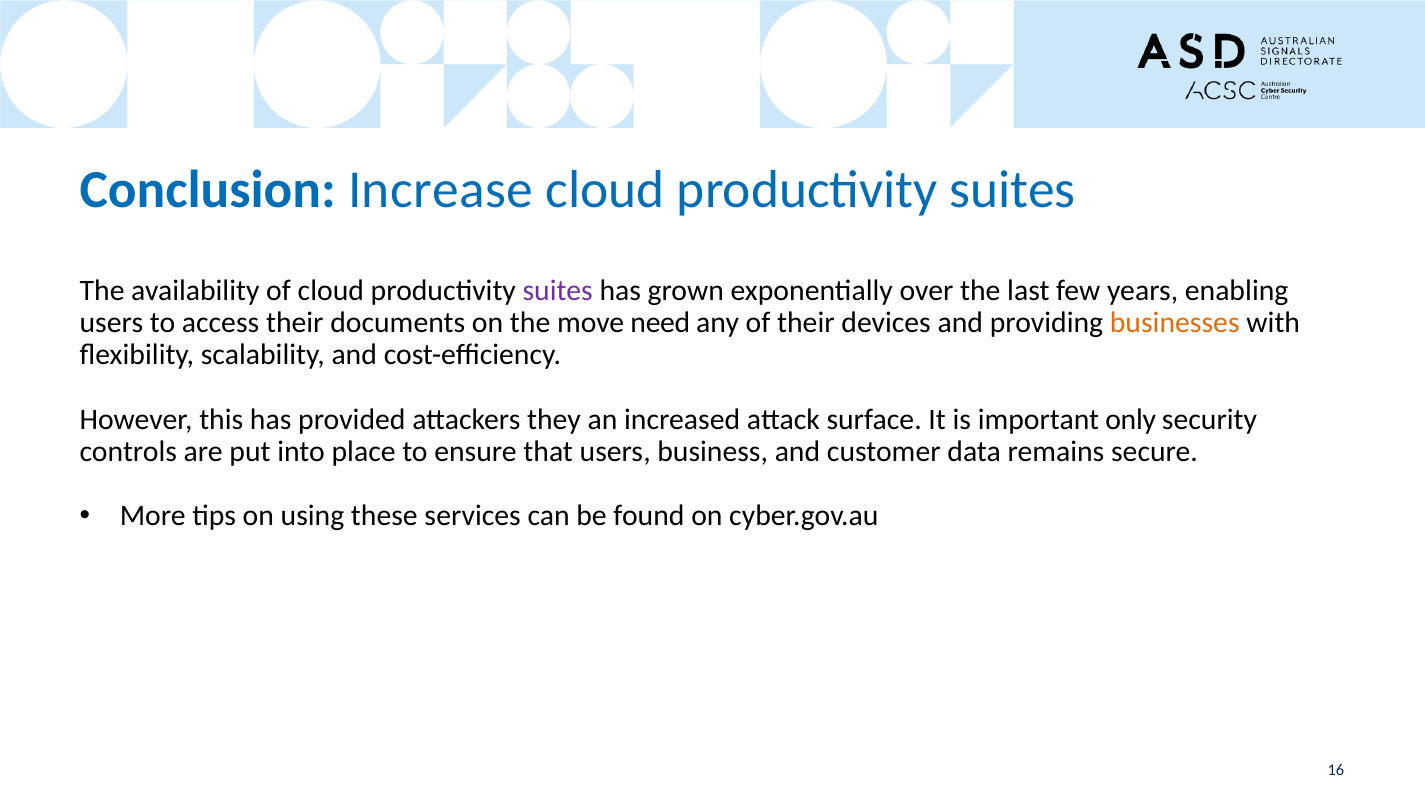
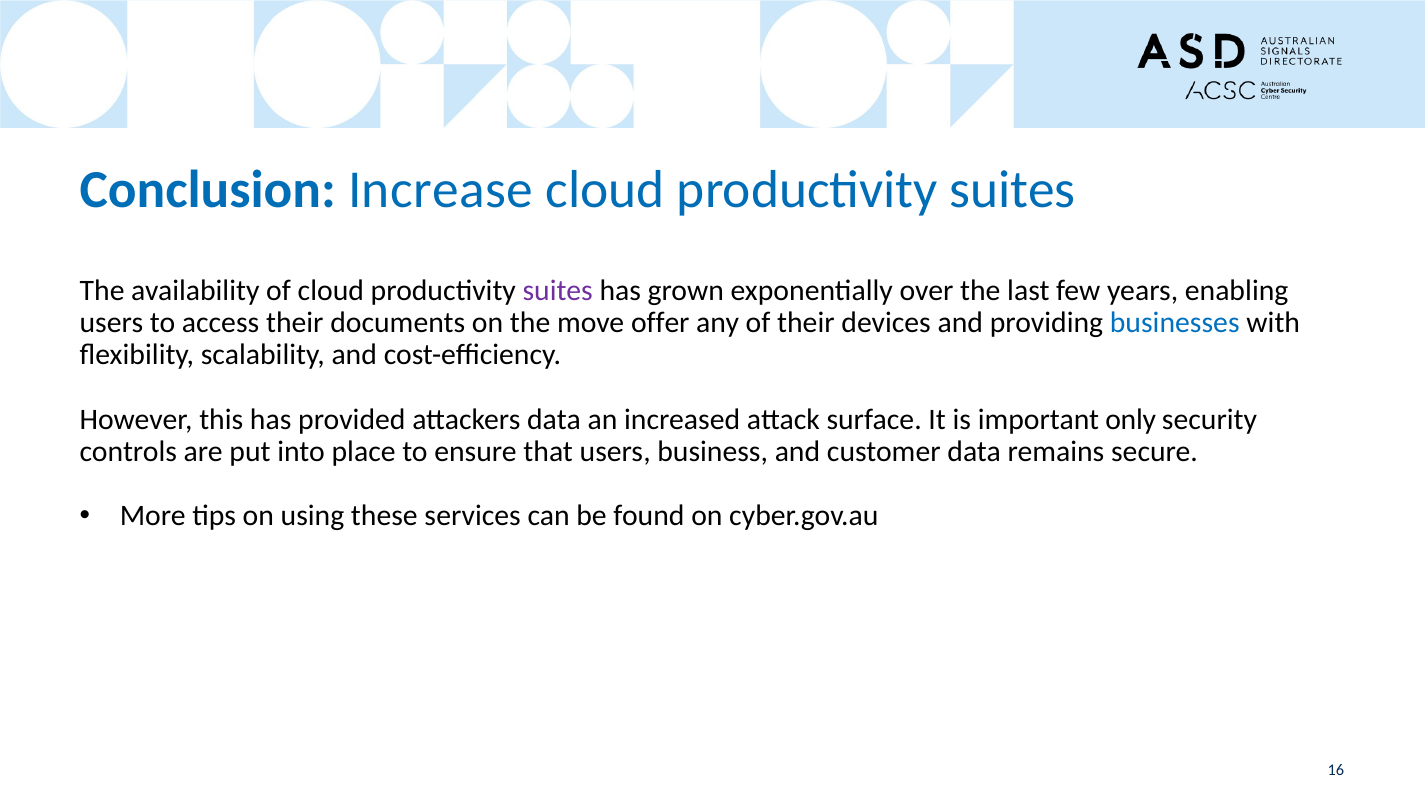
need: need -> offer
businesses colour: orange -> blue
attackers they: they -> data
